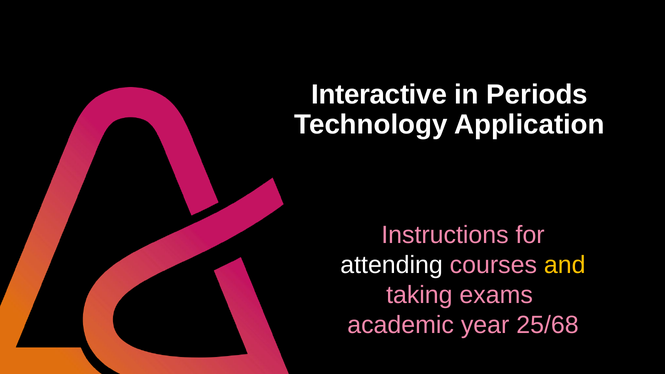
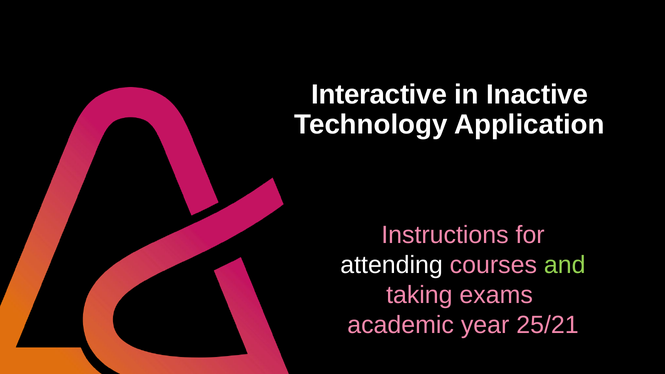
Periods: Periods -> Inactive
and colour: yellow -> light green
25/68: 25/68 -> 25/21
